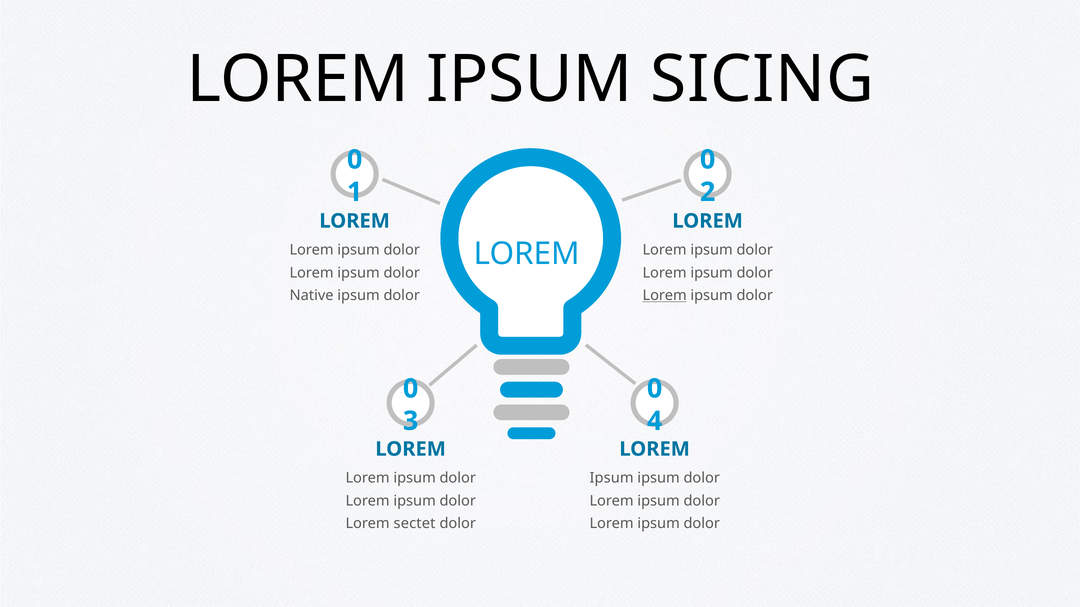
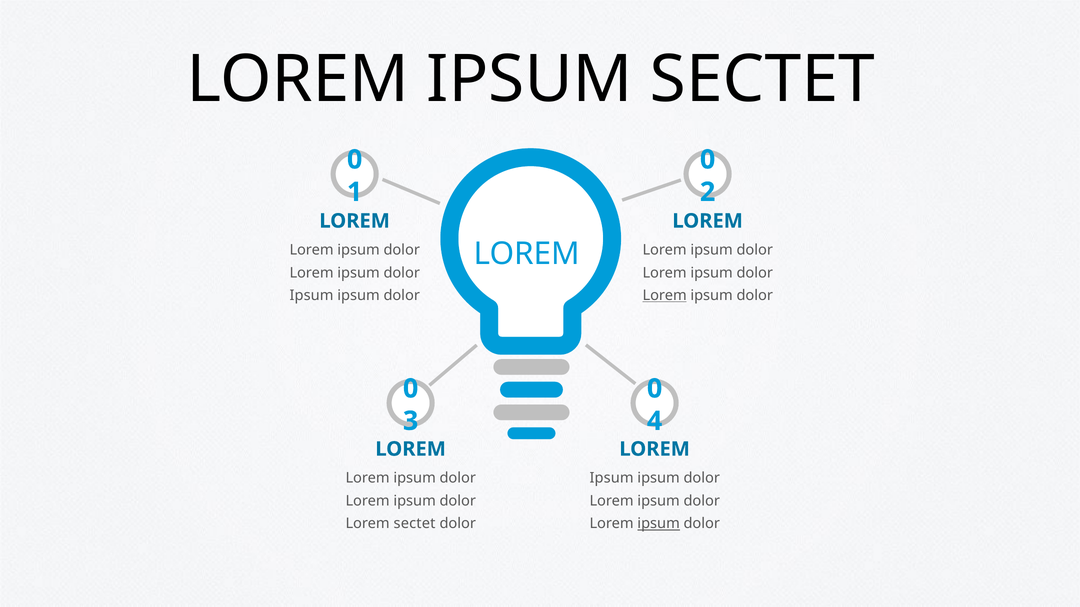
IPSUM SICING: SICING -> SECTET
Native at (312, 296): Native -> Ipsum
ipsum at (659, 524) underline: none -> present
